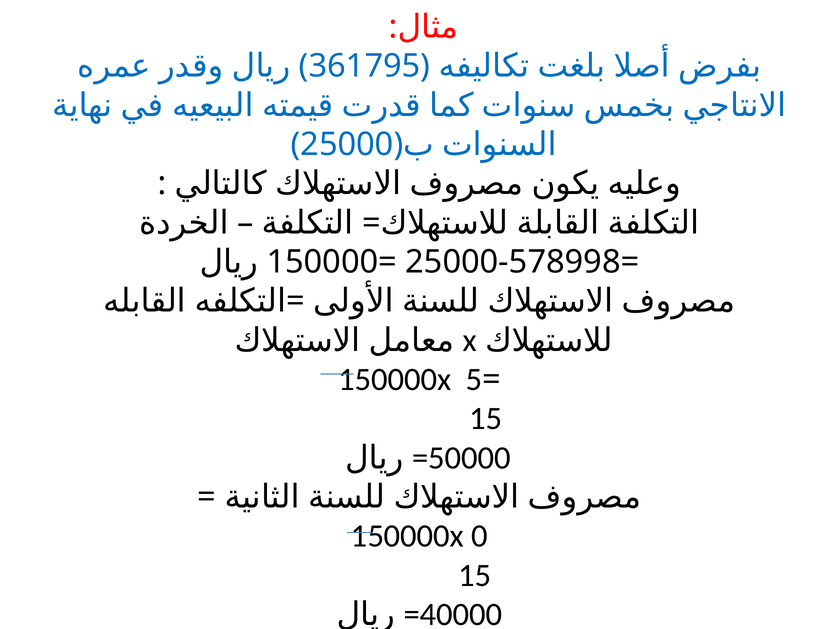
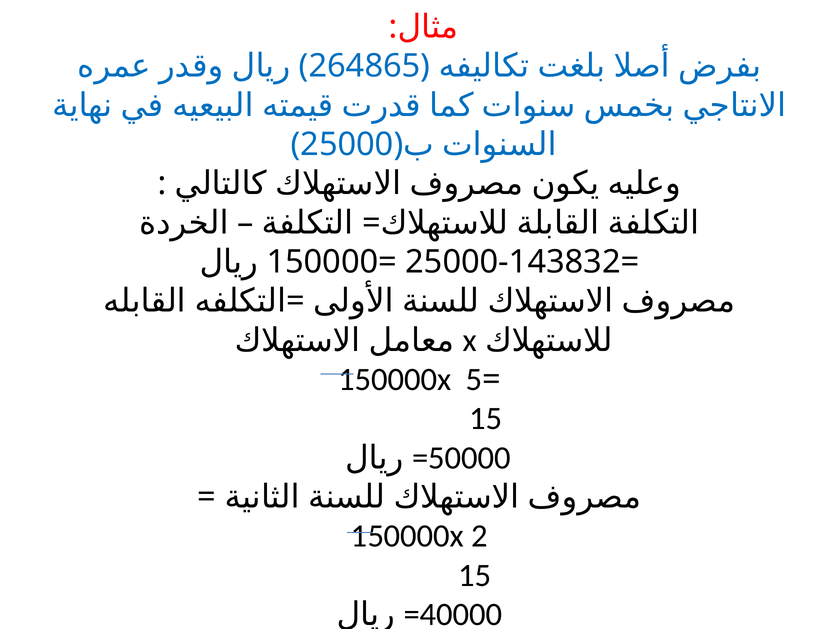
361795: 361795 -> 264865
578998: 578998 -> 143832
0: 0 -> 2
